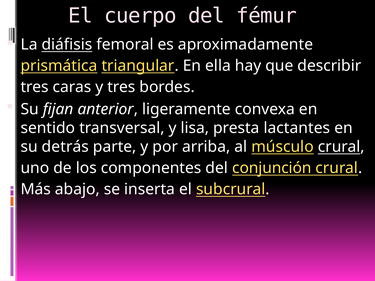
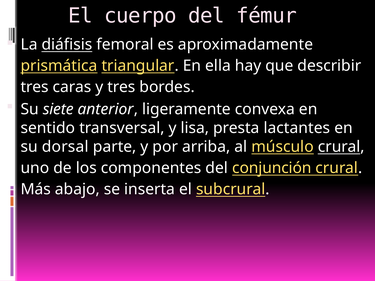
fijan: fijan -> siete
detrás: detrás -> dorsal
